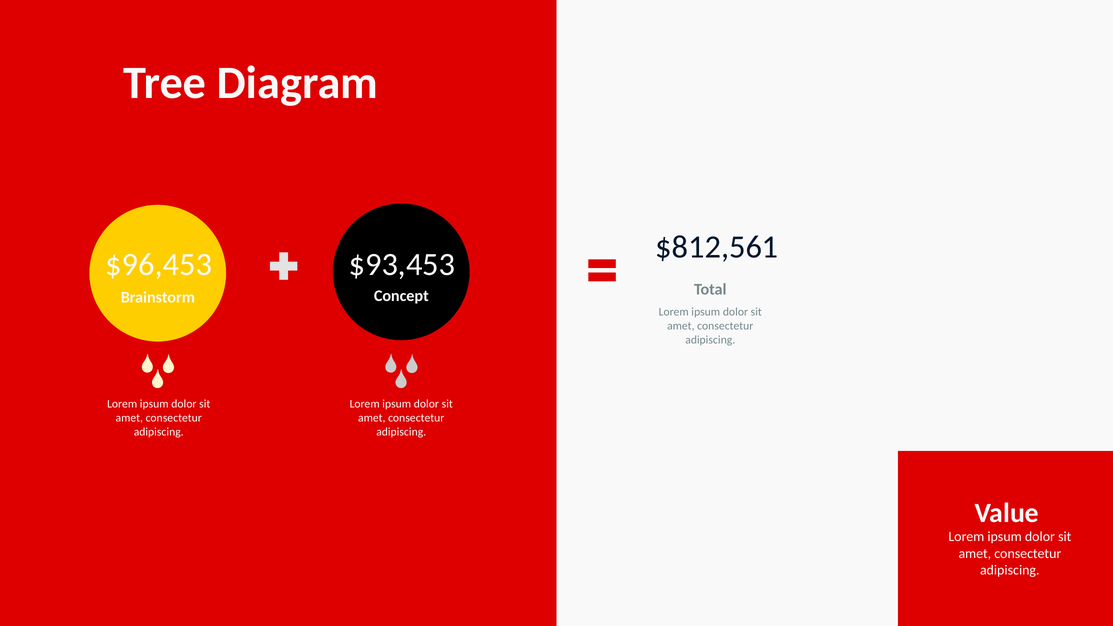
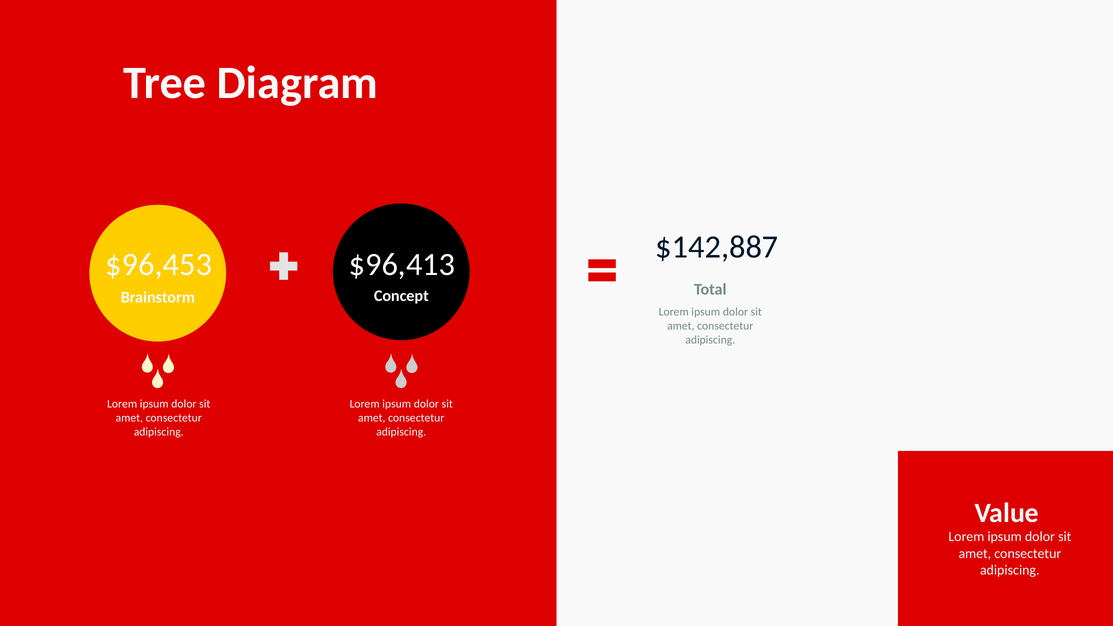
$812,561: $812,561 -> $142,887
$93,453: $93,453 -> $96,413
